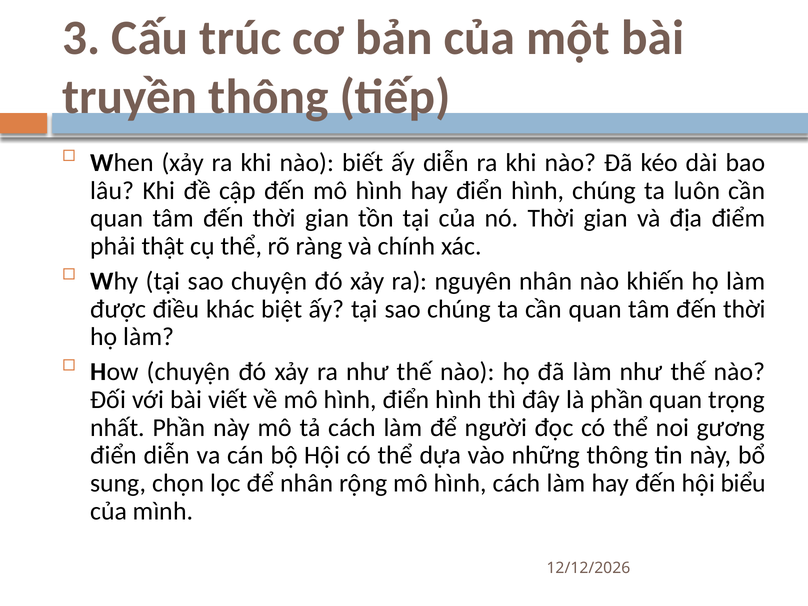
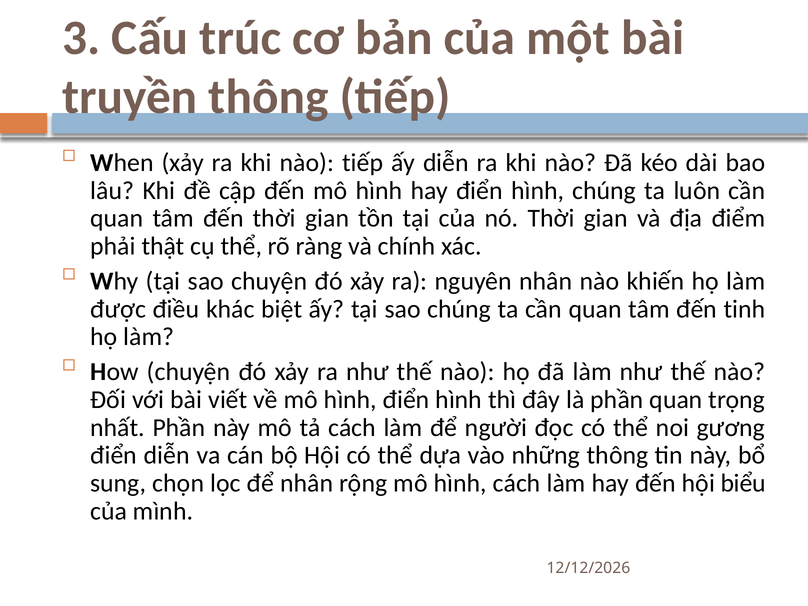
nào biết: biết -> tiếp
thời at (744, 309): thời -> tinh
